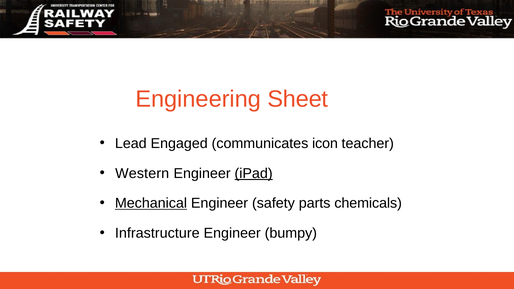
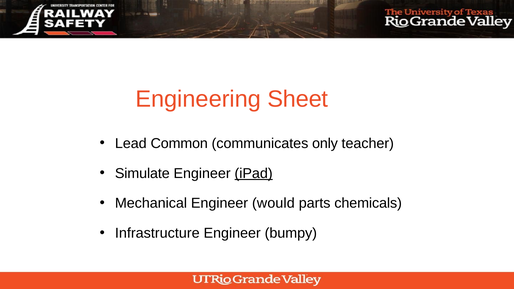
Engaged: Engaged -> Common
icon: icon -> only
Western: Western -> Simulate
Mechanical underline: present -> none
safety: safety -> would
